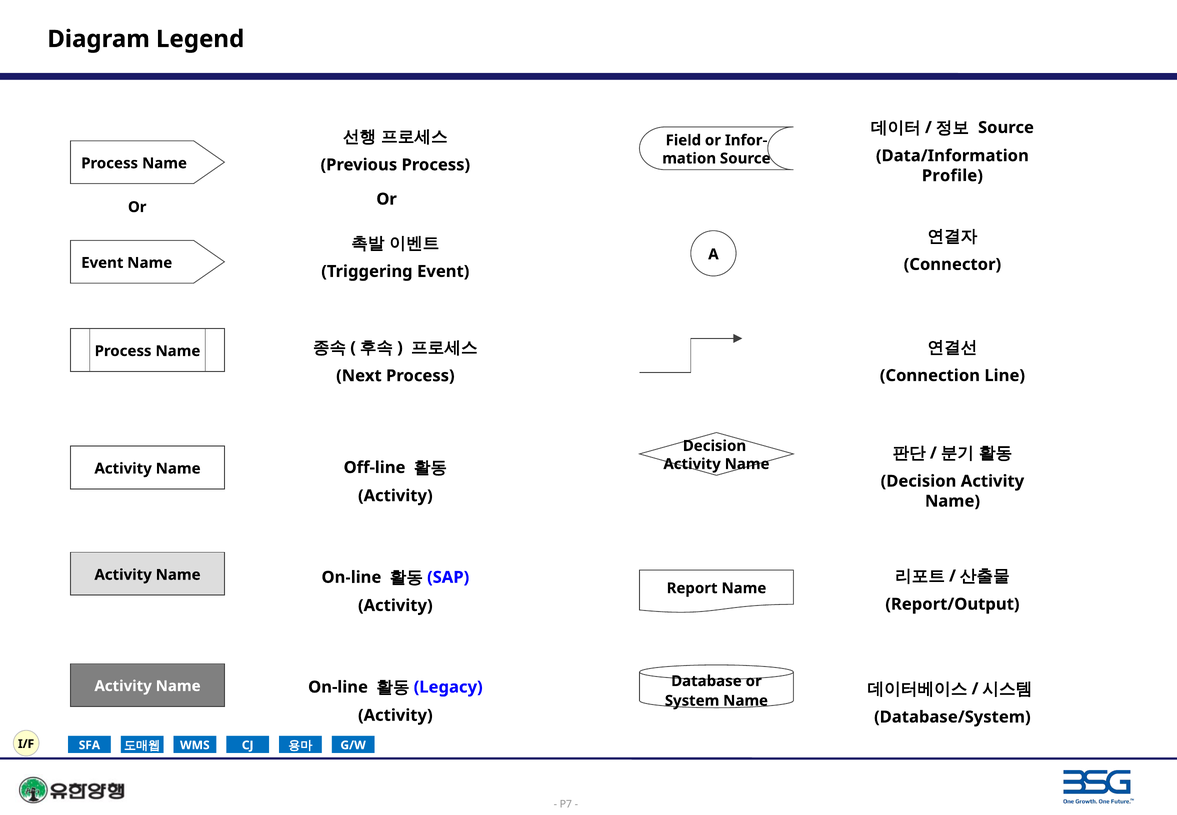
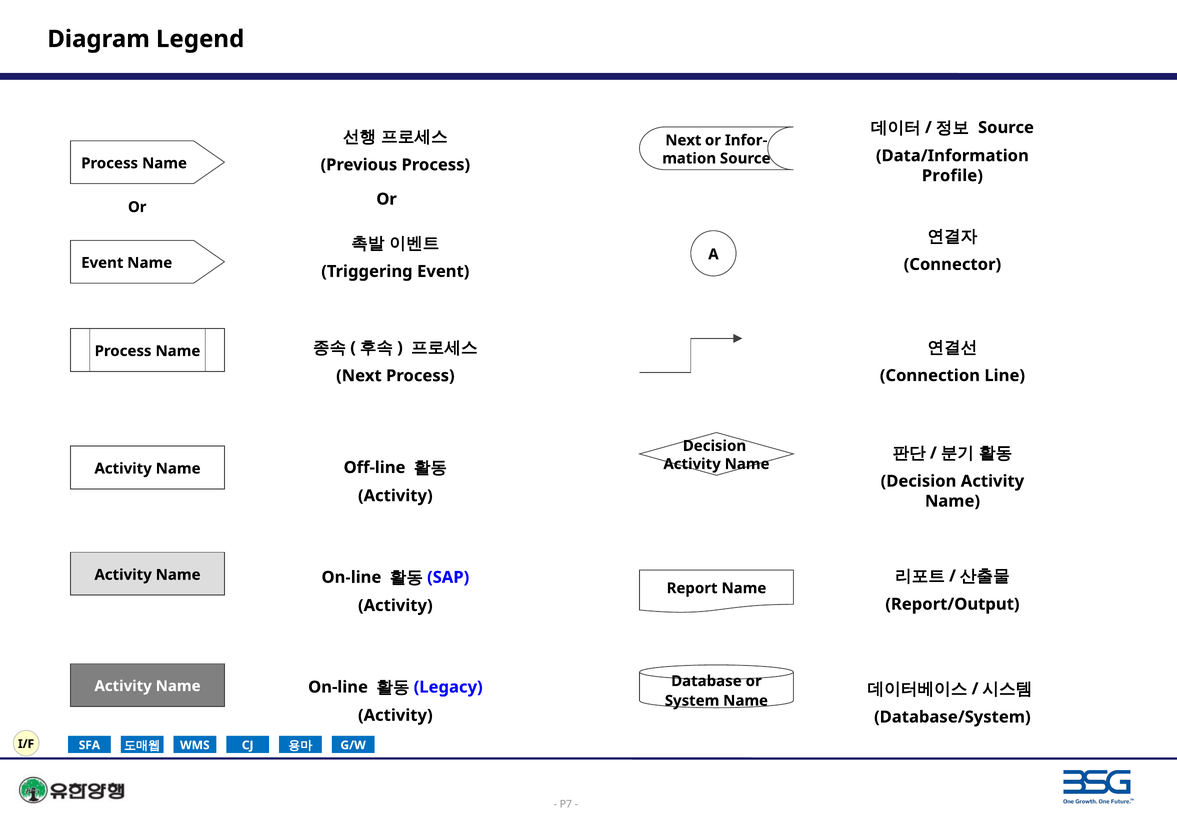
Field at (683, 140): Field -> Next
